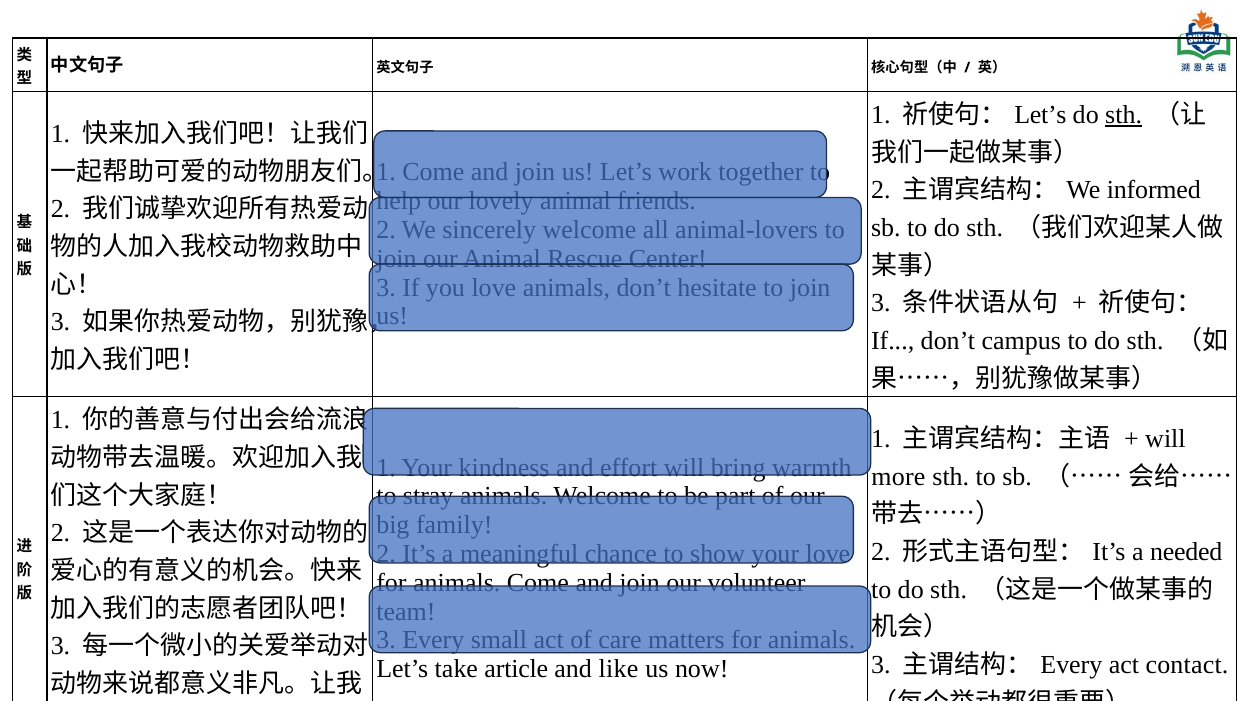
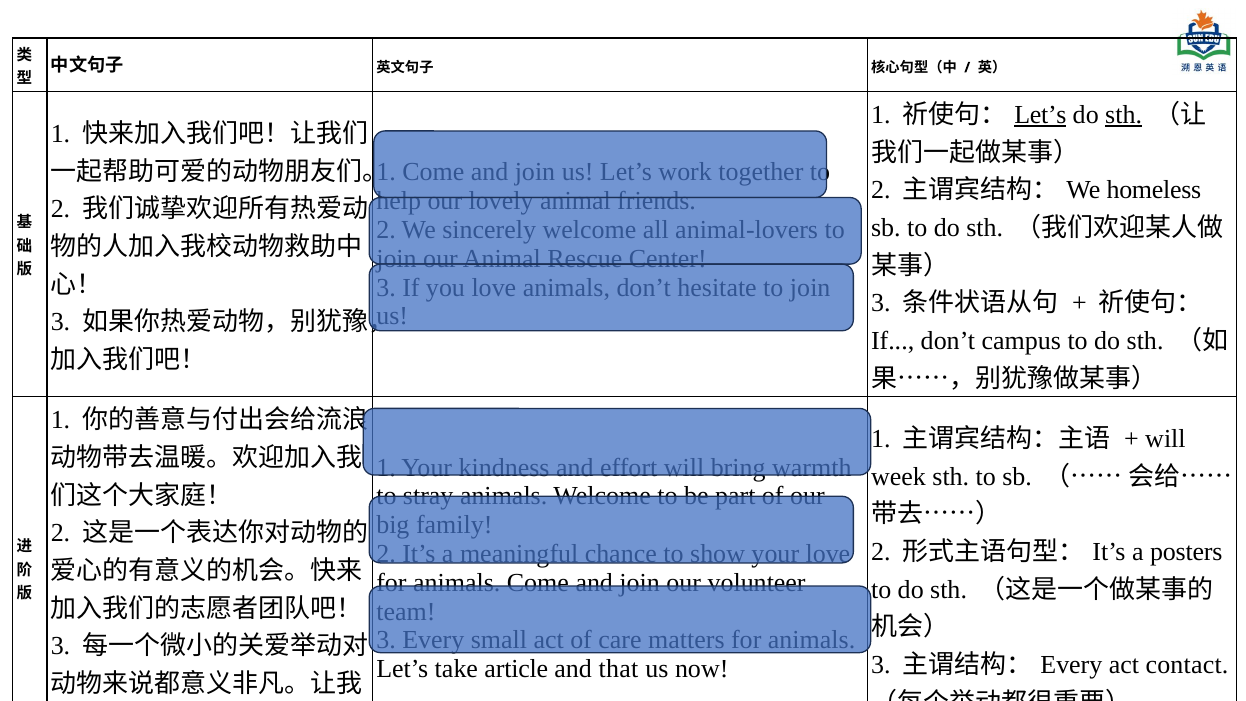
Let’s at (1040, 115) underline: none -> present
informed: informed -> homeless
more: more -> week
needed: needed -> posters
like: like -> that
